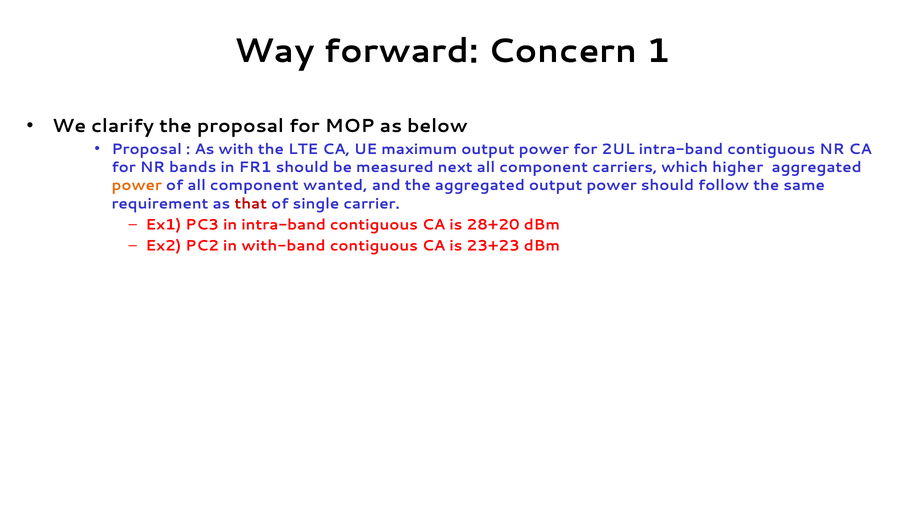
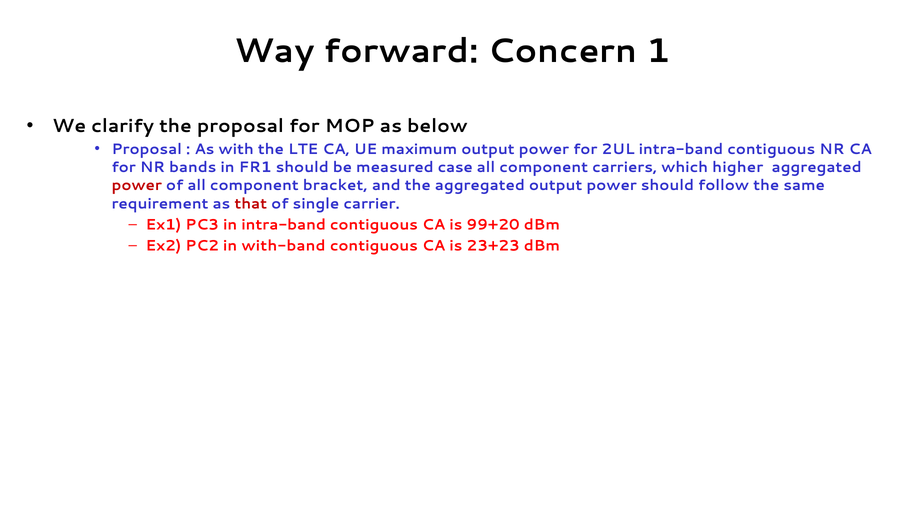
next: next -> case
power at (137, 186) colour: orange -> red
wanted: wanted -> bracket
28+20: 28+20 -> 99+20
